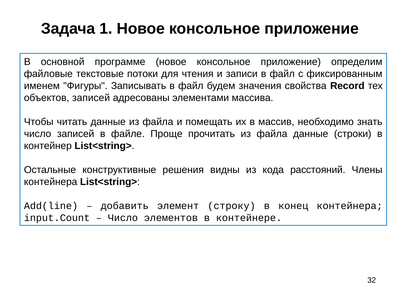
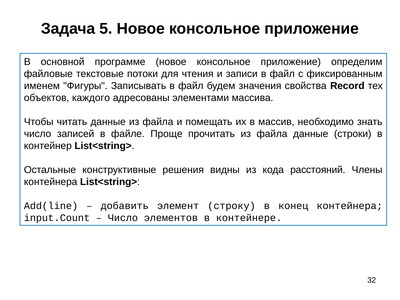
1: 1 -> 5
объектов записей: записей -> каждого
